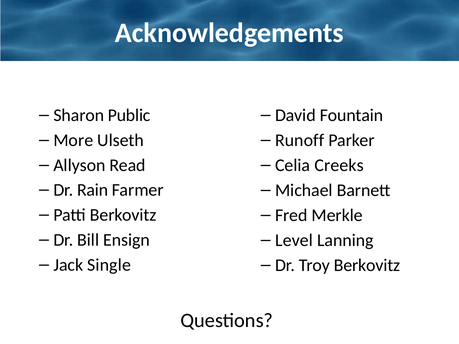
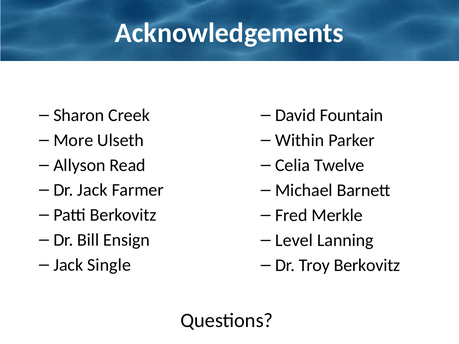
Public: Public -> Creek
Runoff: Runoff -> Within
Creeks: Creeks -> Twelve
Dr Rain: Rain -> Jack
